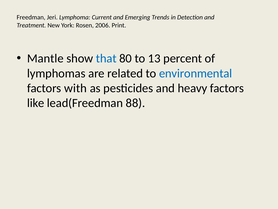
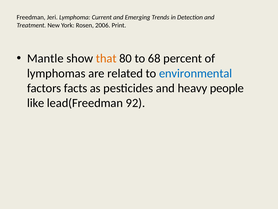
that colour: blue -> orange
13: 13 -> 68
with: with -> facts
heavy factors: factors -> people
88: 88 -> 92
